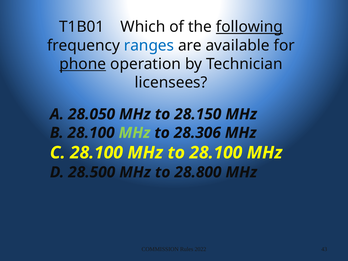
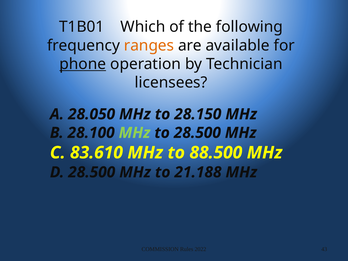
following underline: present -> none
ranges colour: blue -> orange
to 28.306: 28.306 -> 28.500
C 28.100: 28.100 -> 83.610
to 28.100: 28.100 -> 88.500
28.800: 28.800 -> 21.188
